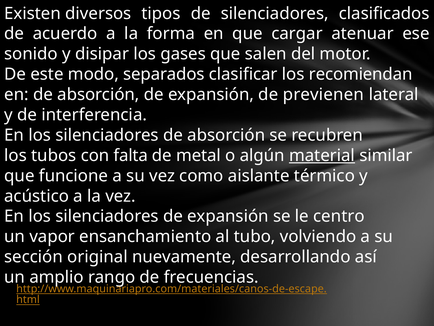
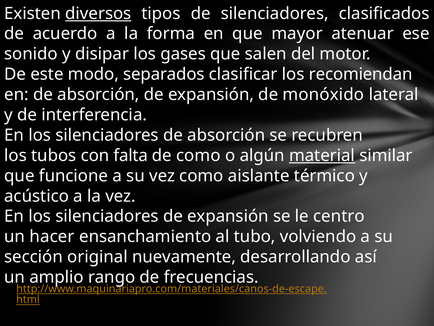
diversos underline: none -> present
cargar: cargar -> mayor
previenen: previenen -> monóxido
de metal: metal -> como
vapor: vapor -> hacer
